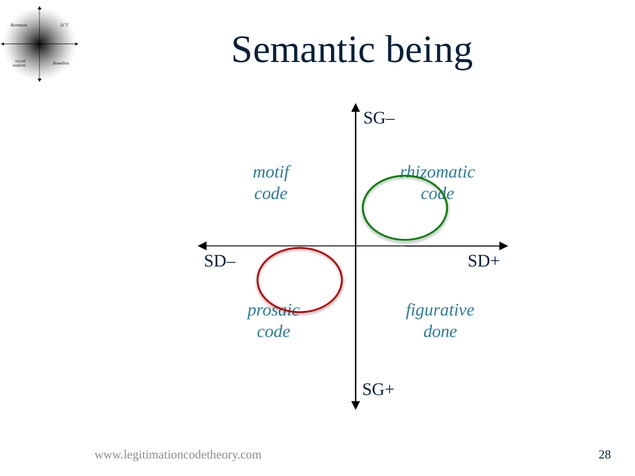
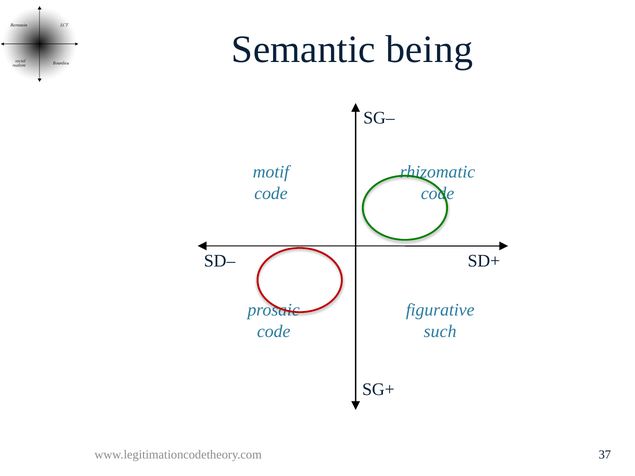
done: done -> such
28: 28 -> 37
